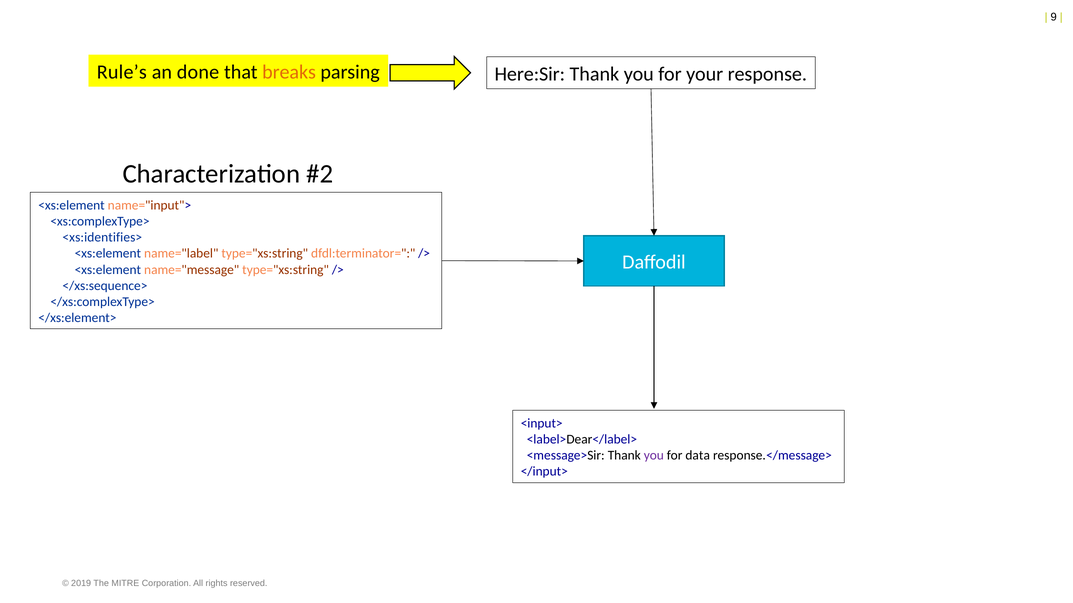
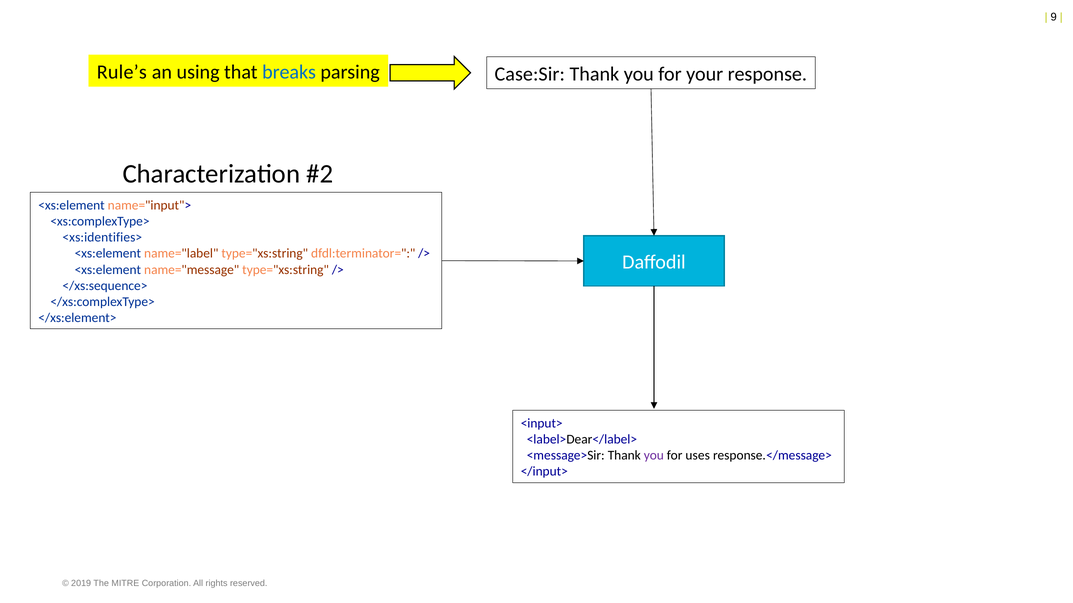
done: done -> using
breaks colour: orange -> blue
Here:Sir: Here:Sir -> Case:Sir
data: data -> uses
